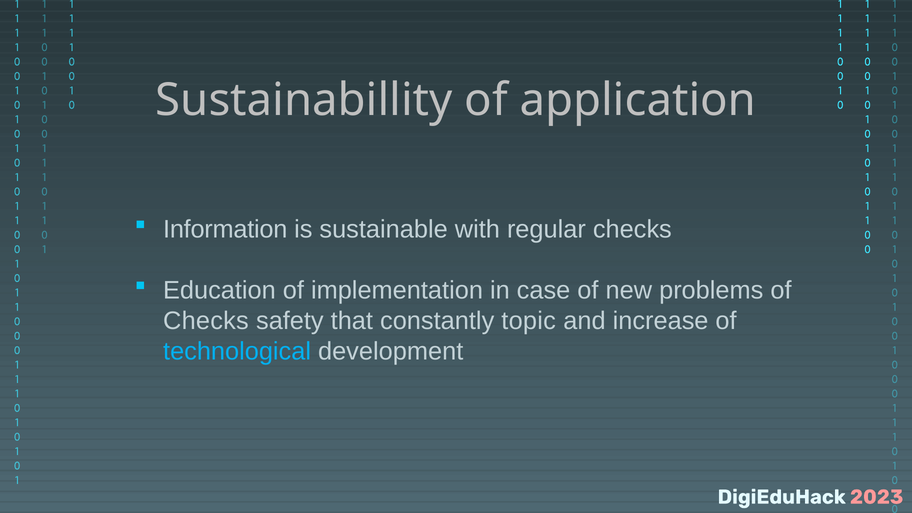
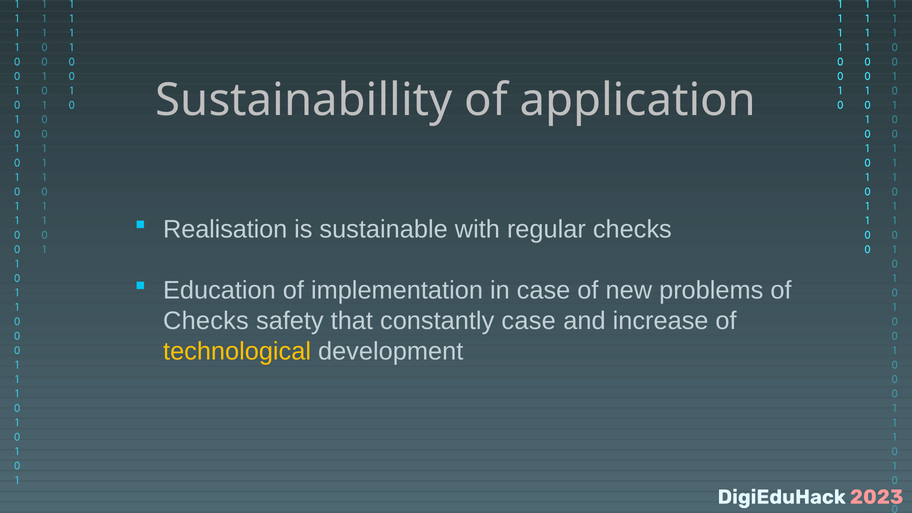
Information: Information -> Realisation
constantly topic: topic -> case
technological colour: light blue -> yellow
